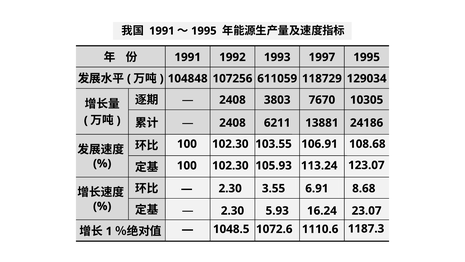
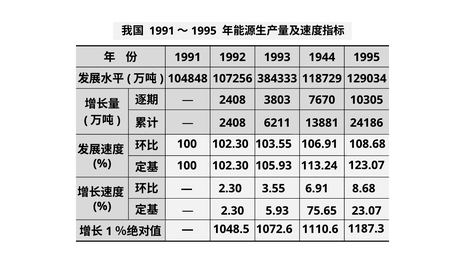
1997: 1997 -> 1944
611059: 611059 -> 384333
16.24: 16.24 -> 75.65
